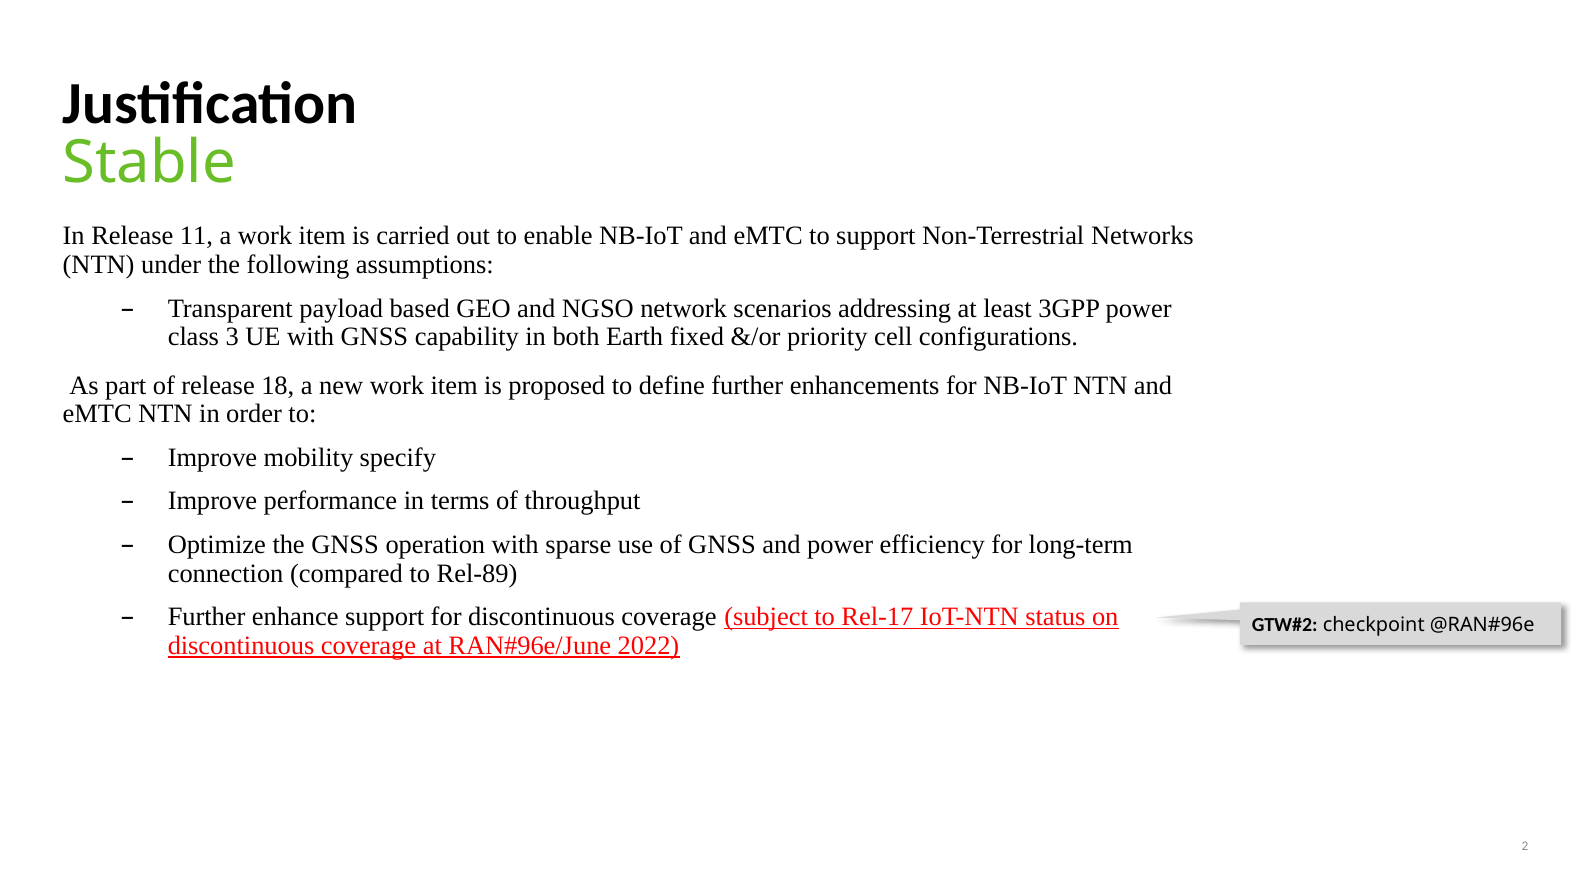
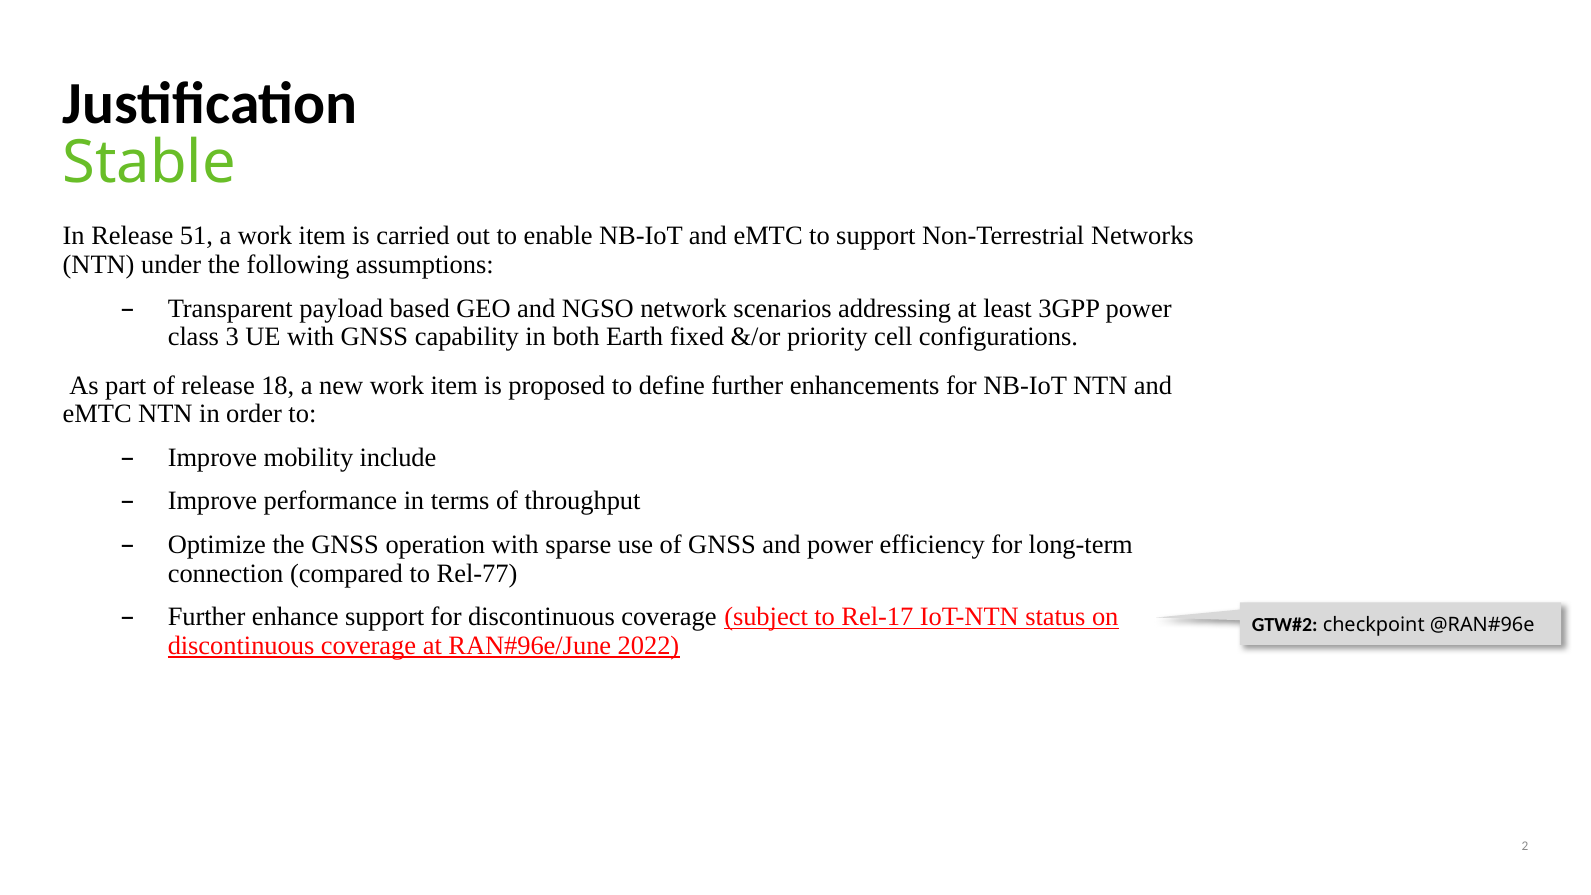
11: 11 -> 51
specify: specify -> include
Rel-89: Rel-89 -> Rel-77
